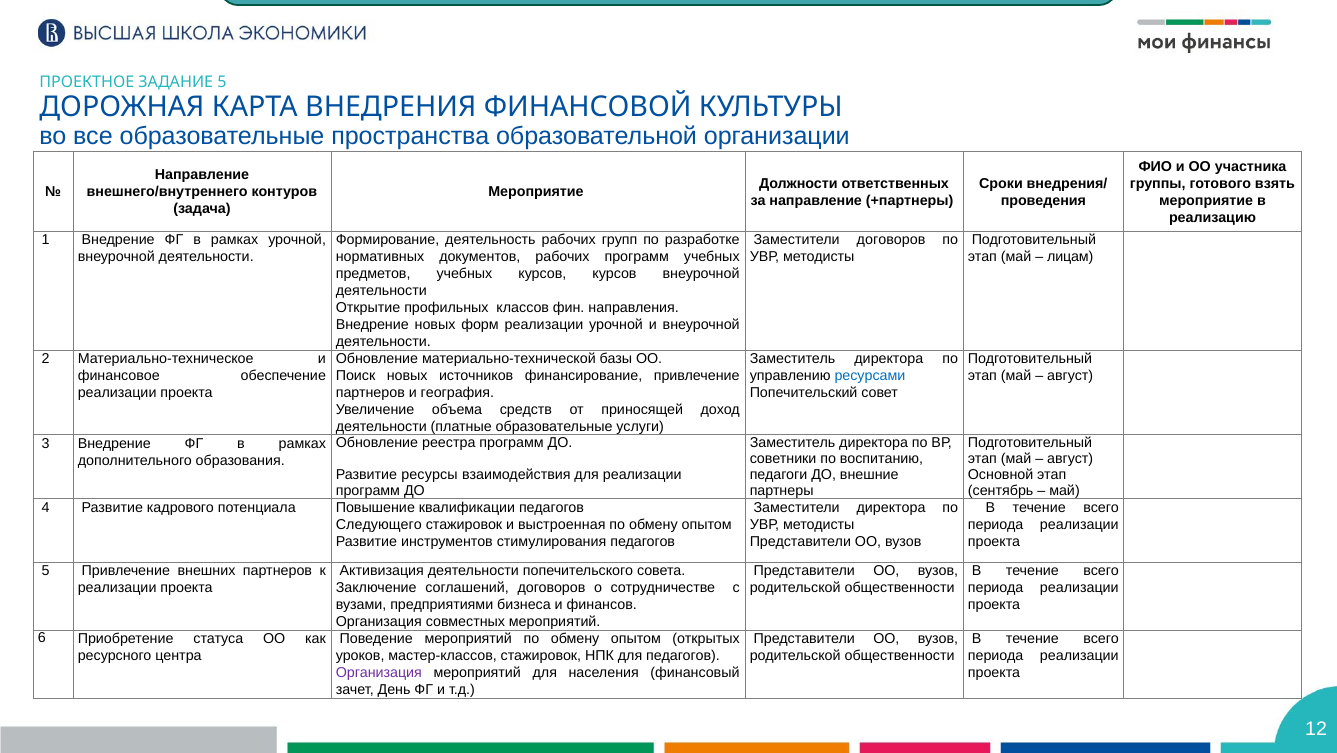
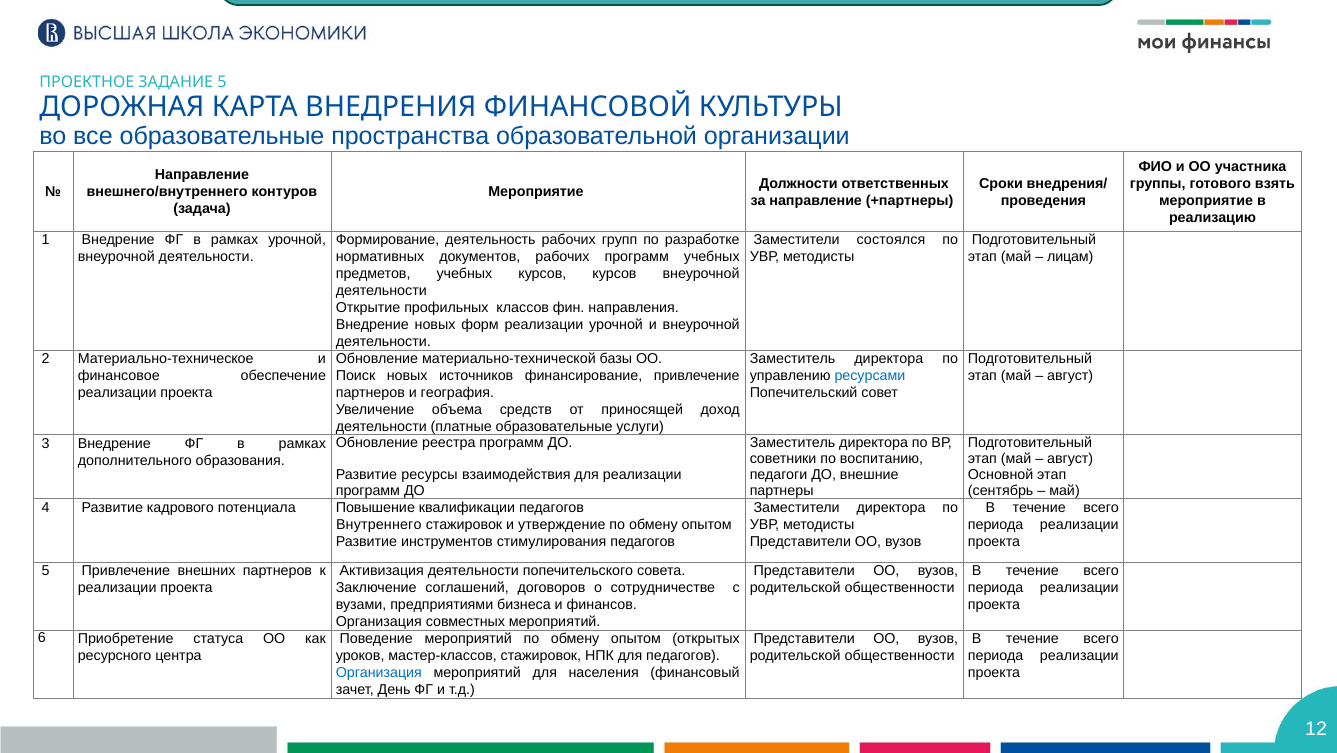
Заместители договоров: договоров -> состоялся
Следующего: Следующего -> Внутреннего
выстроенная: выстроенная -> утверждение
Организация at (379, 674) colour: purple -> blue
